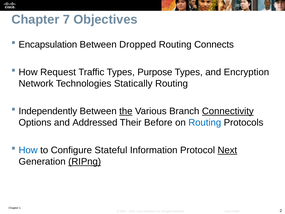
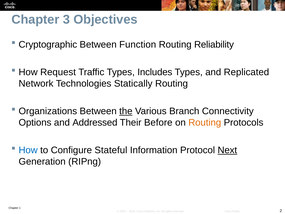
7: 7 -> 3
Encapsulation: Encapsulation -> Cryptographic
Dropped: Dropped -> Function
Connects: Connects -> Reliability
Purpose: Purpose -> Includes
Encryption: Encryption -> Replicated
Independently: Independently -> Organizations
Connectivity underline: present -> none
Routing at (205, 122) colour: blue -> orange
RIPng underline: present -> none
